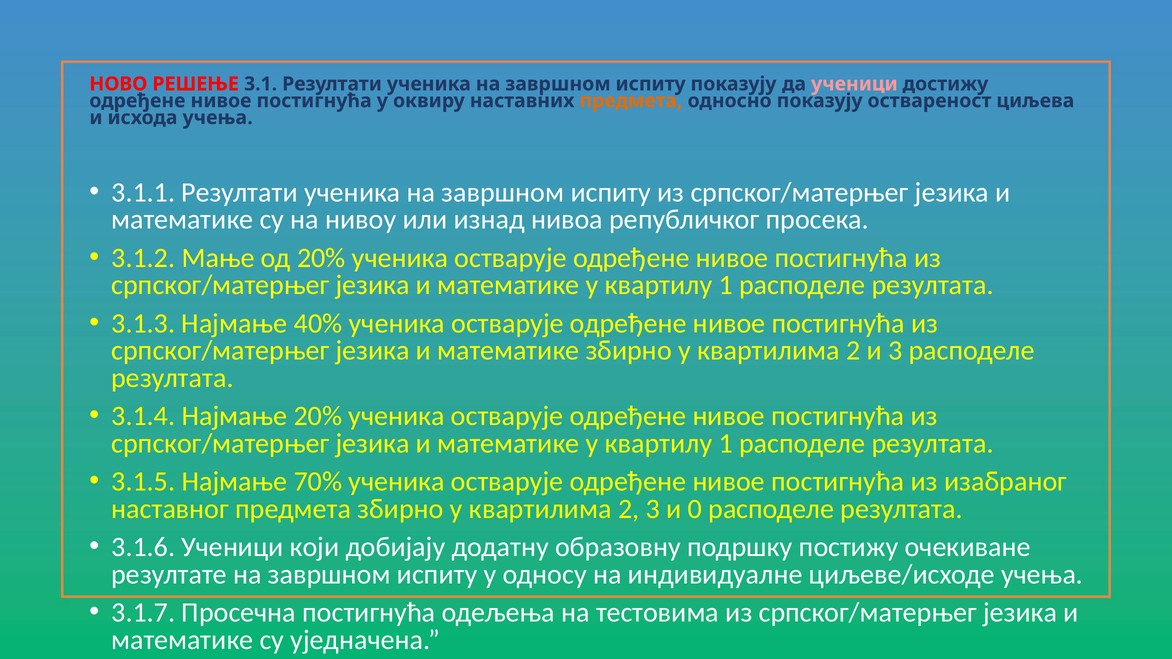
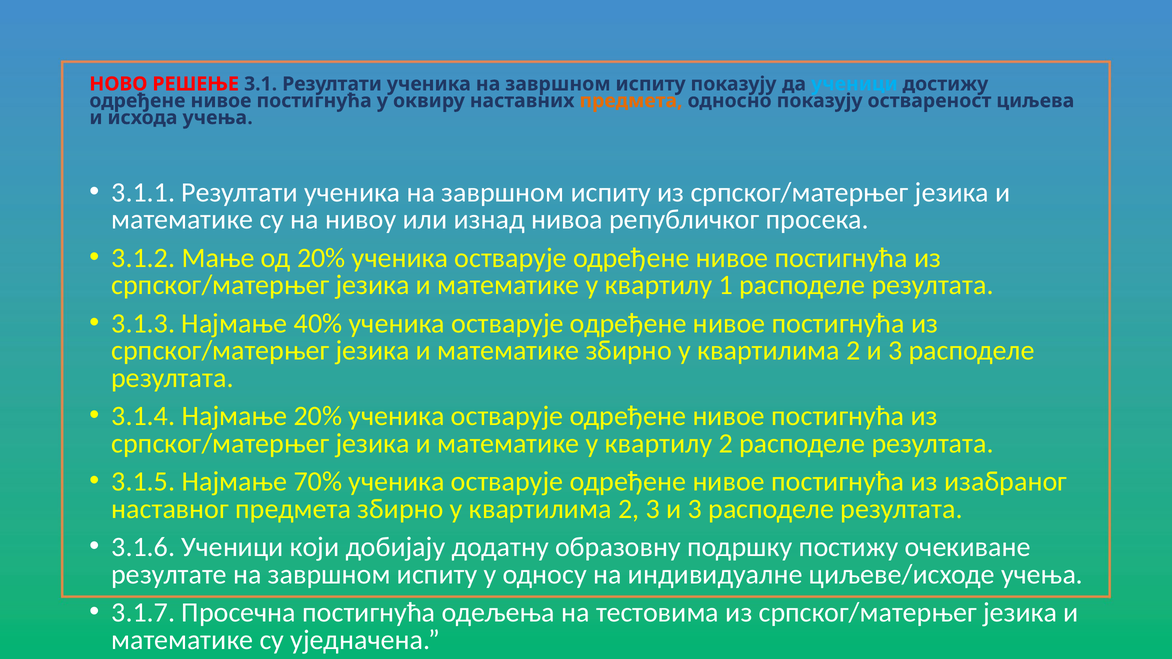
ученици at (854, 84) colour: pink -> light blue
1 at (726, 444): 1 -> 2
3 и 0: 0 -> 3
